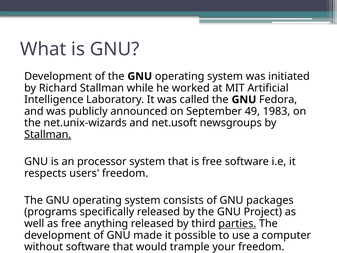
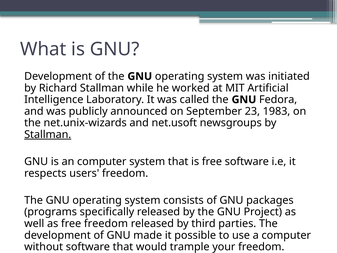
49: 49 -> 23
an processor: processor -> computer
free anything: anything -> freedom
parties underline: present -> none
